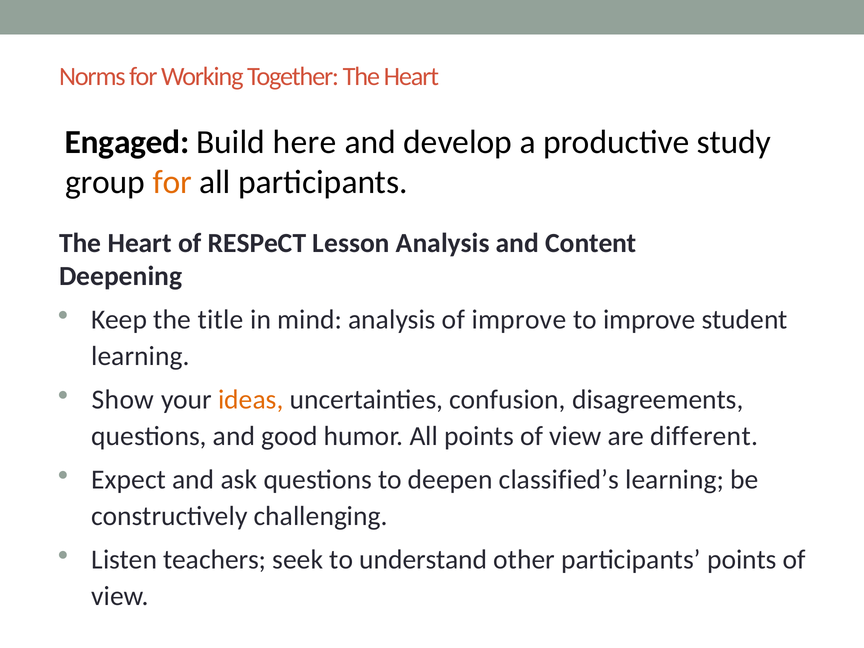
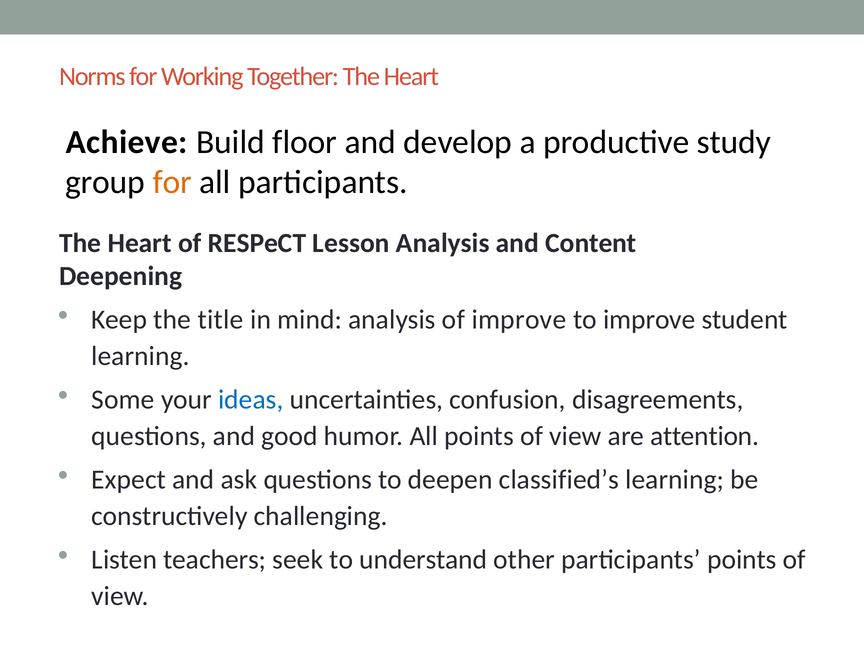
Engaged: Engaged -> Achieve
here: here -> floor
Show: Show -> Some
ideas colour: orange -> blue
different: different -> attention
